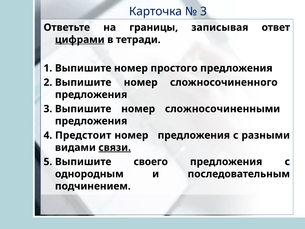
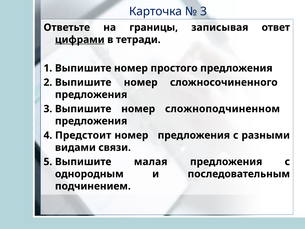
сложносочиненными: сложносочиненными -> сложноподчиненном
связи underline: present -> none
своего: своего -> малая
